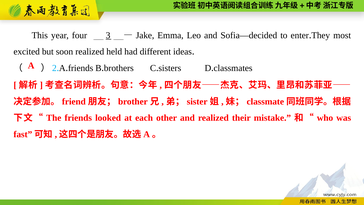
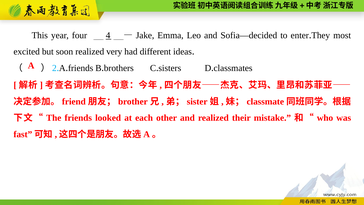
3: 3 -> 4
held: held -> very
